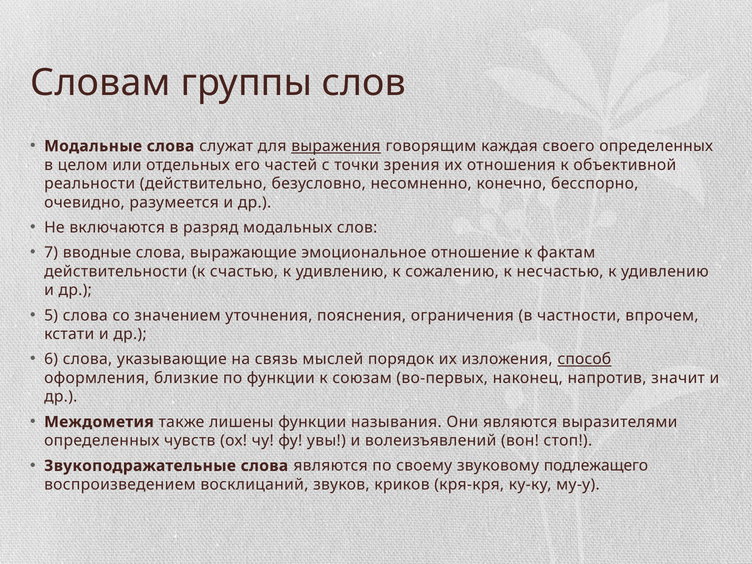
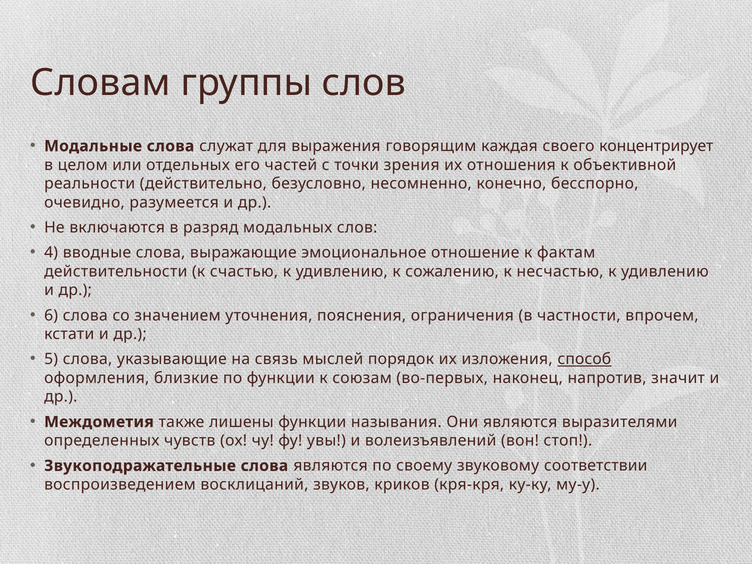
выражения underline: present -> none
своего определенных: определенных -> концентрирует
7: 7 -> 4
5: 5 -> 6
6: 6 -> 5
подлежащего: подлежащего -> соответствии
